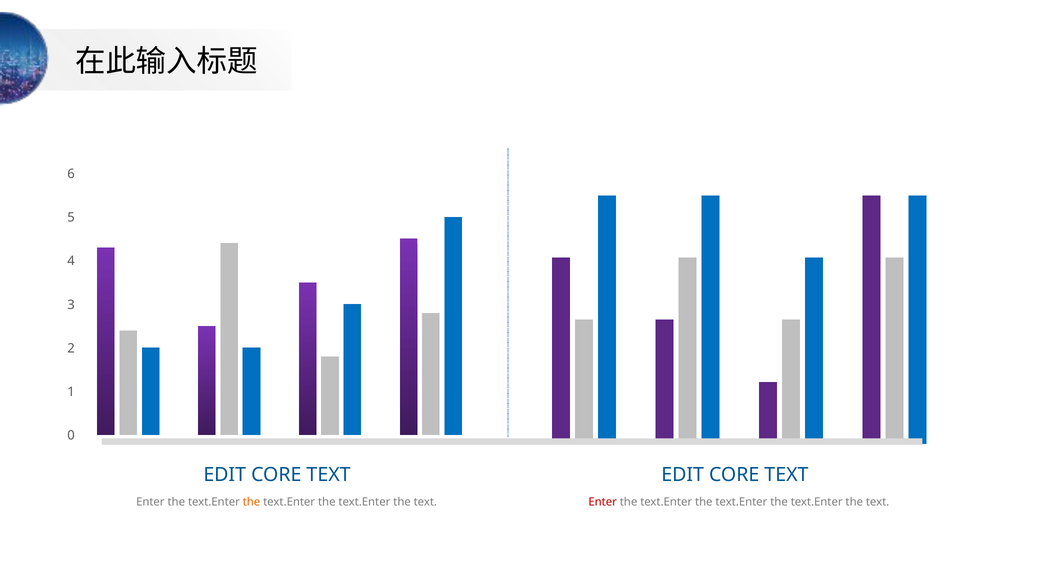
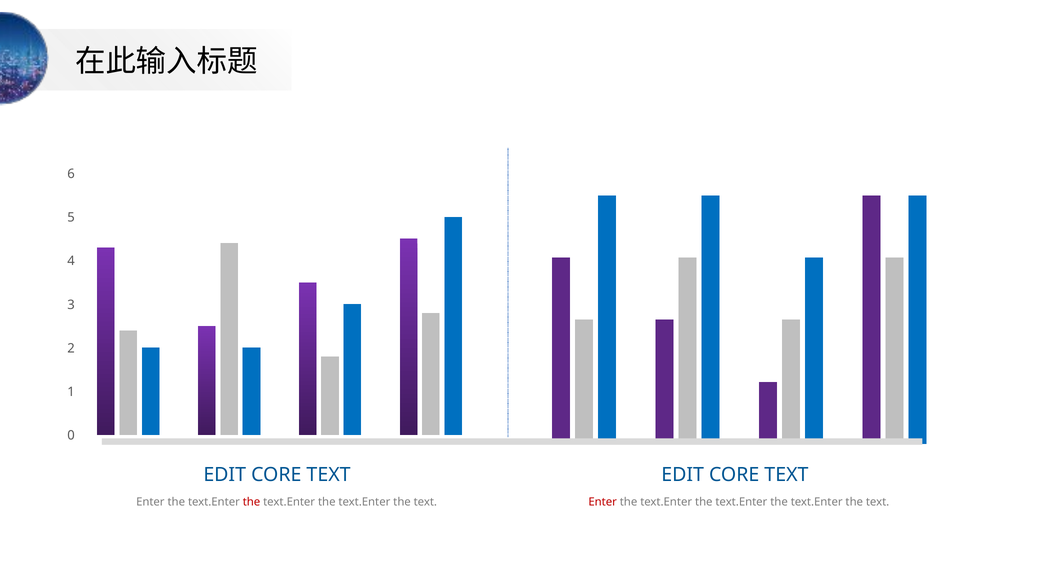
the at (252, 502) colour: orange -> red
